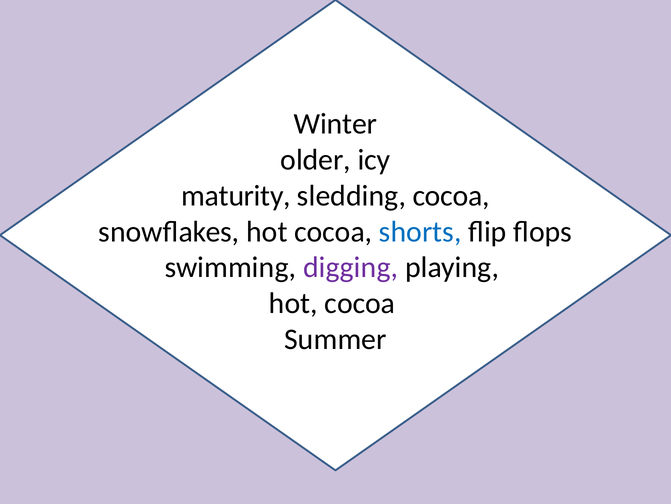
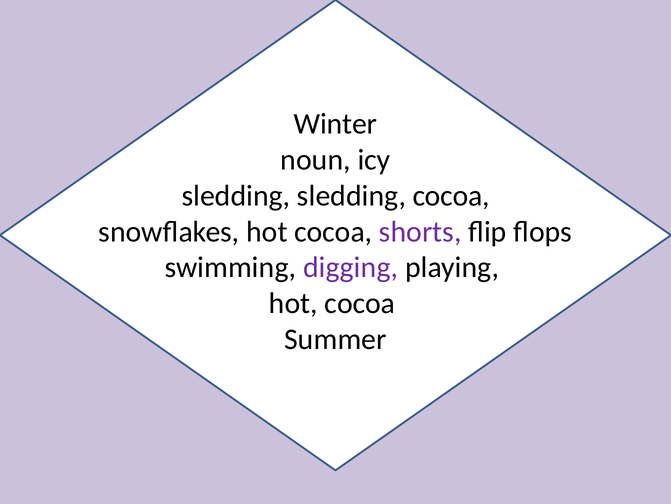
older: older -> noun
maturity at (236, 196): maturity -> sledding
shorts colour: blue -> purple
